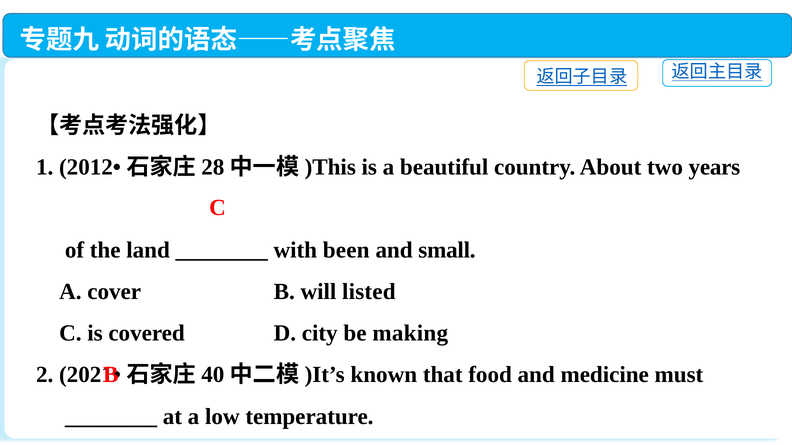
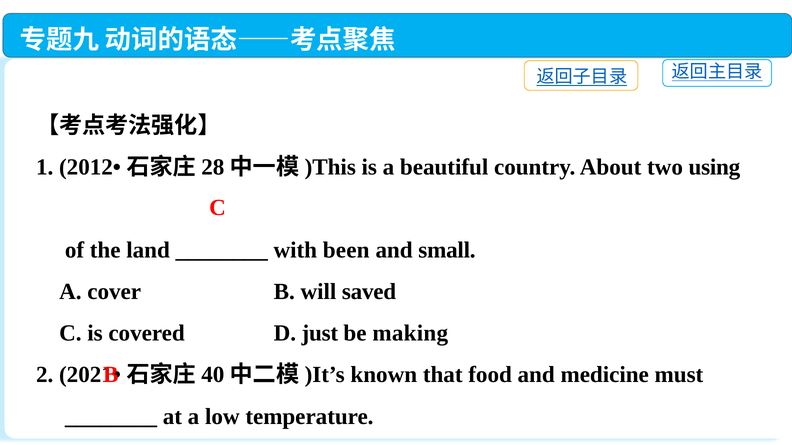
years: years -> using
listed: listed -> saved
city: city -> just
